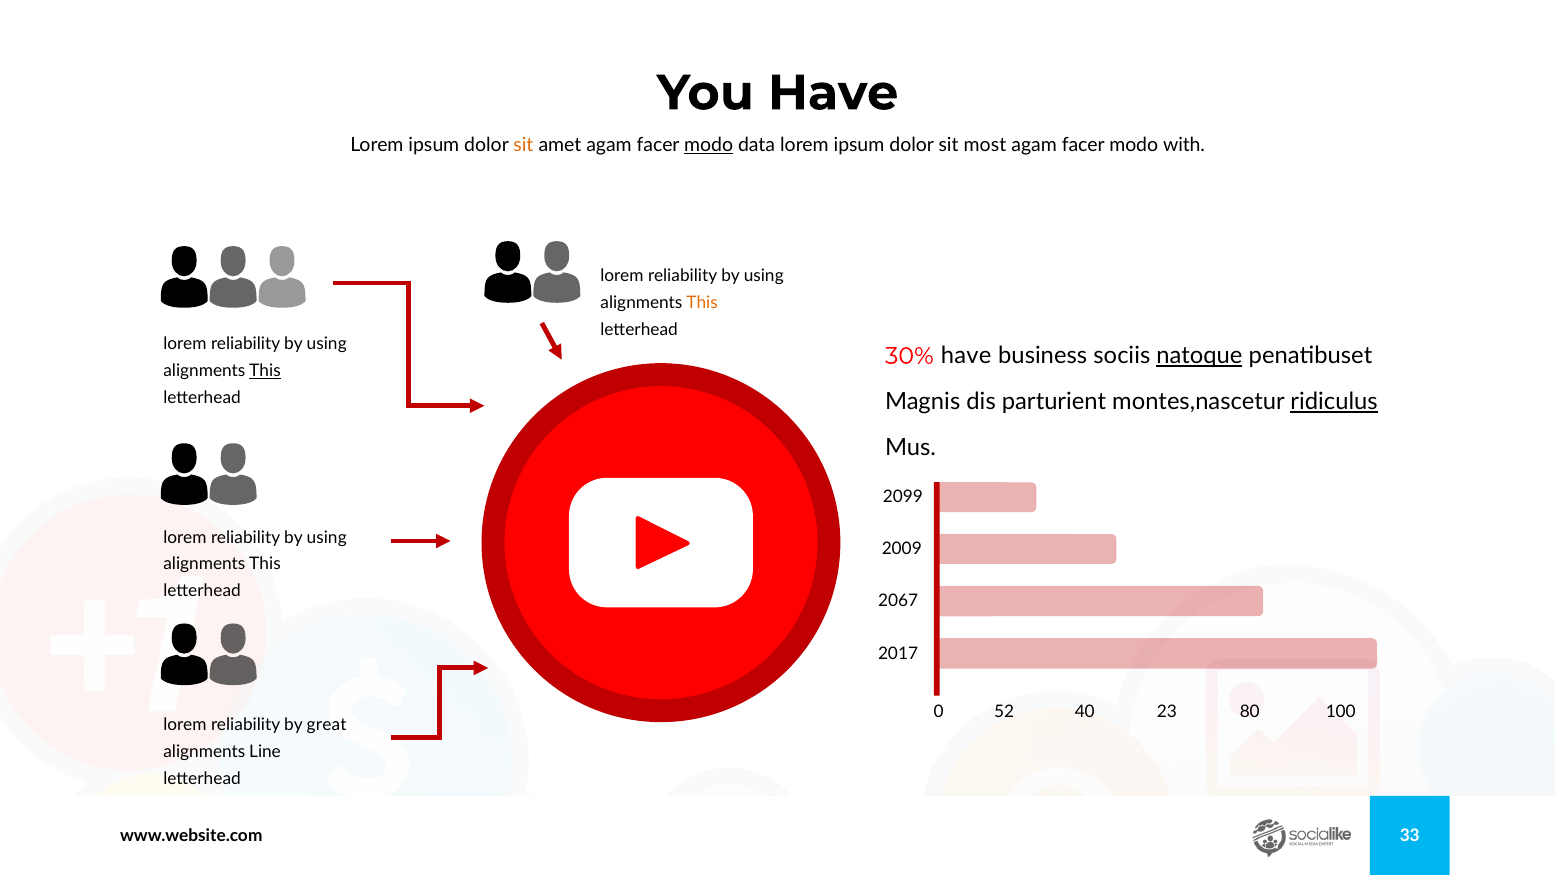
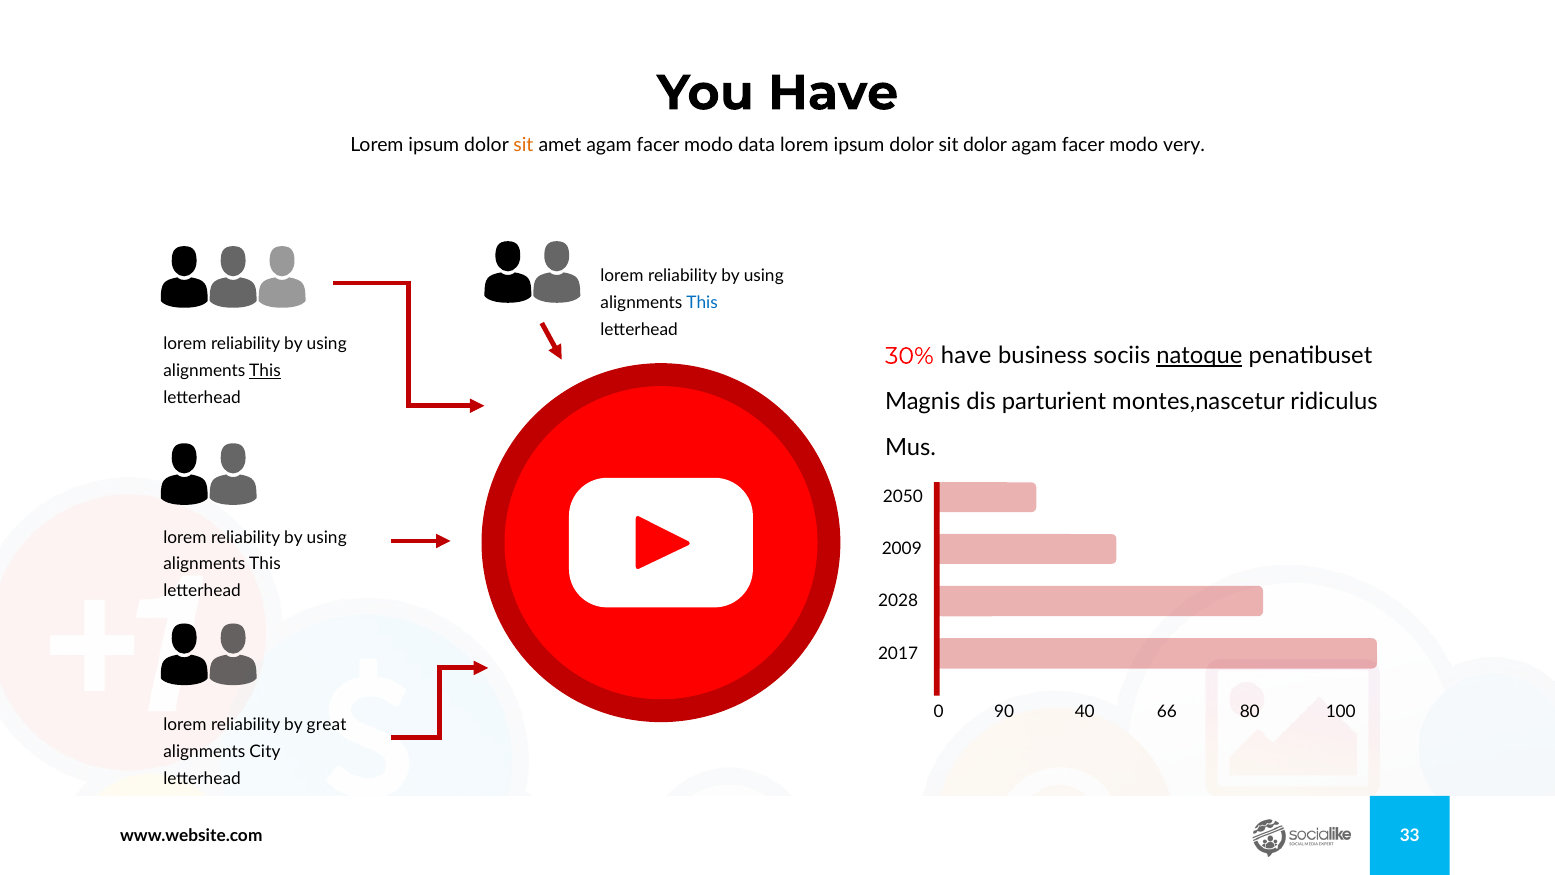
modo at (709, 145) underline: present -> none
sit most: most -> dolor
with: with -> very
This at (702, 303) colour: orange -> blue
ridiculus underline: present -> none
2099: 2099 -> 2050
2067: 2067 -> 2028
52: 52 -> 90
23: 23 -> 66
Line: Line -> City
